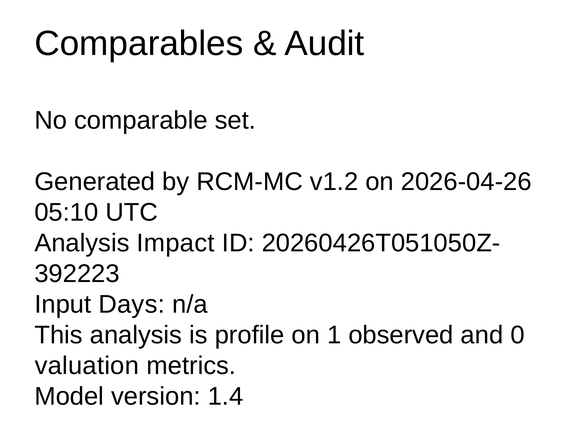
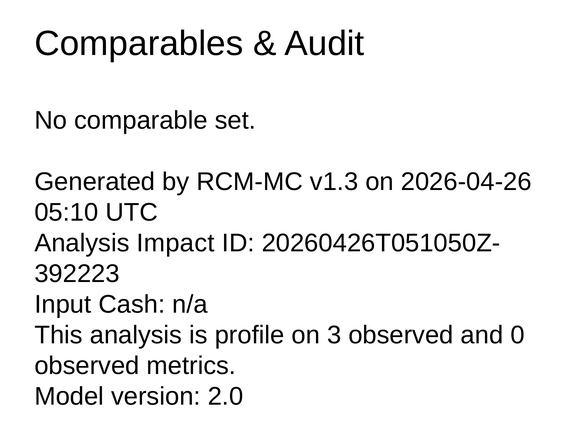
v1.2: v1.2 -> v1.3
Days: Days -> Cash
1: 1 -> 3
valuation at (87, 366): valuation -> observed
1.4: 1.4 -> 2.0
